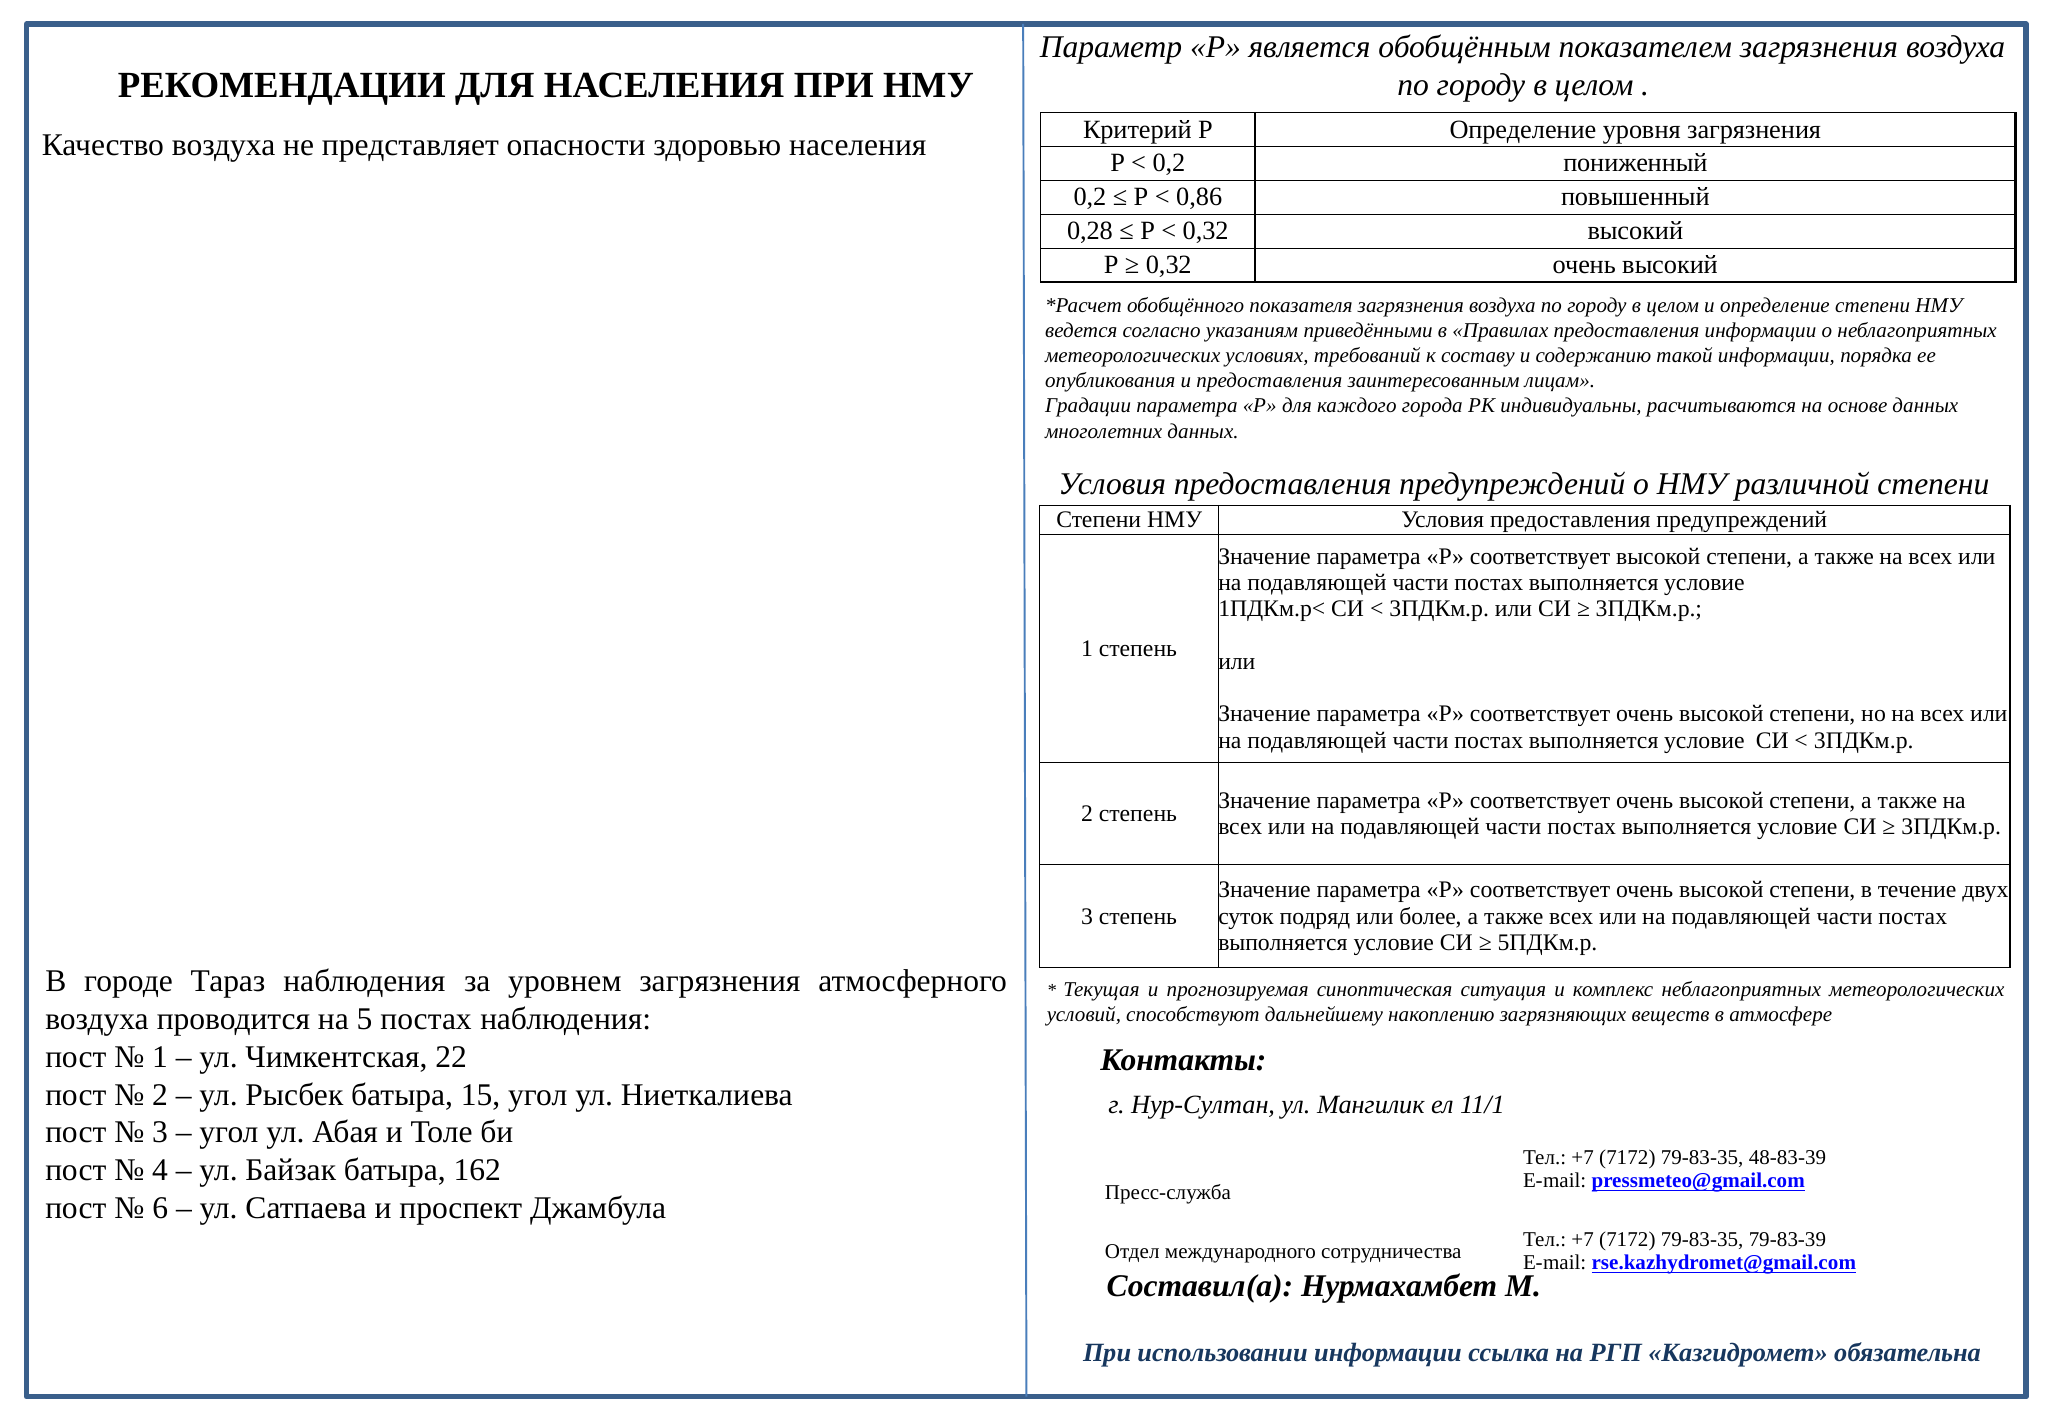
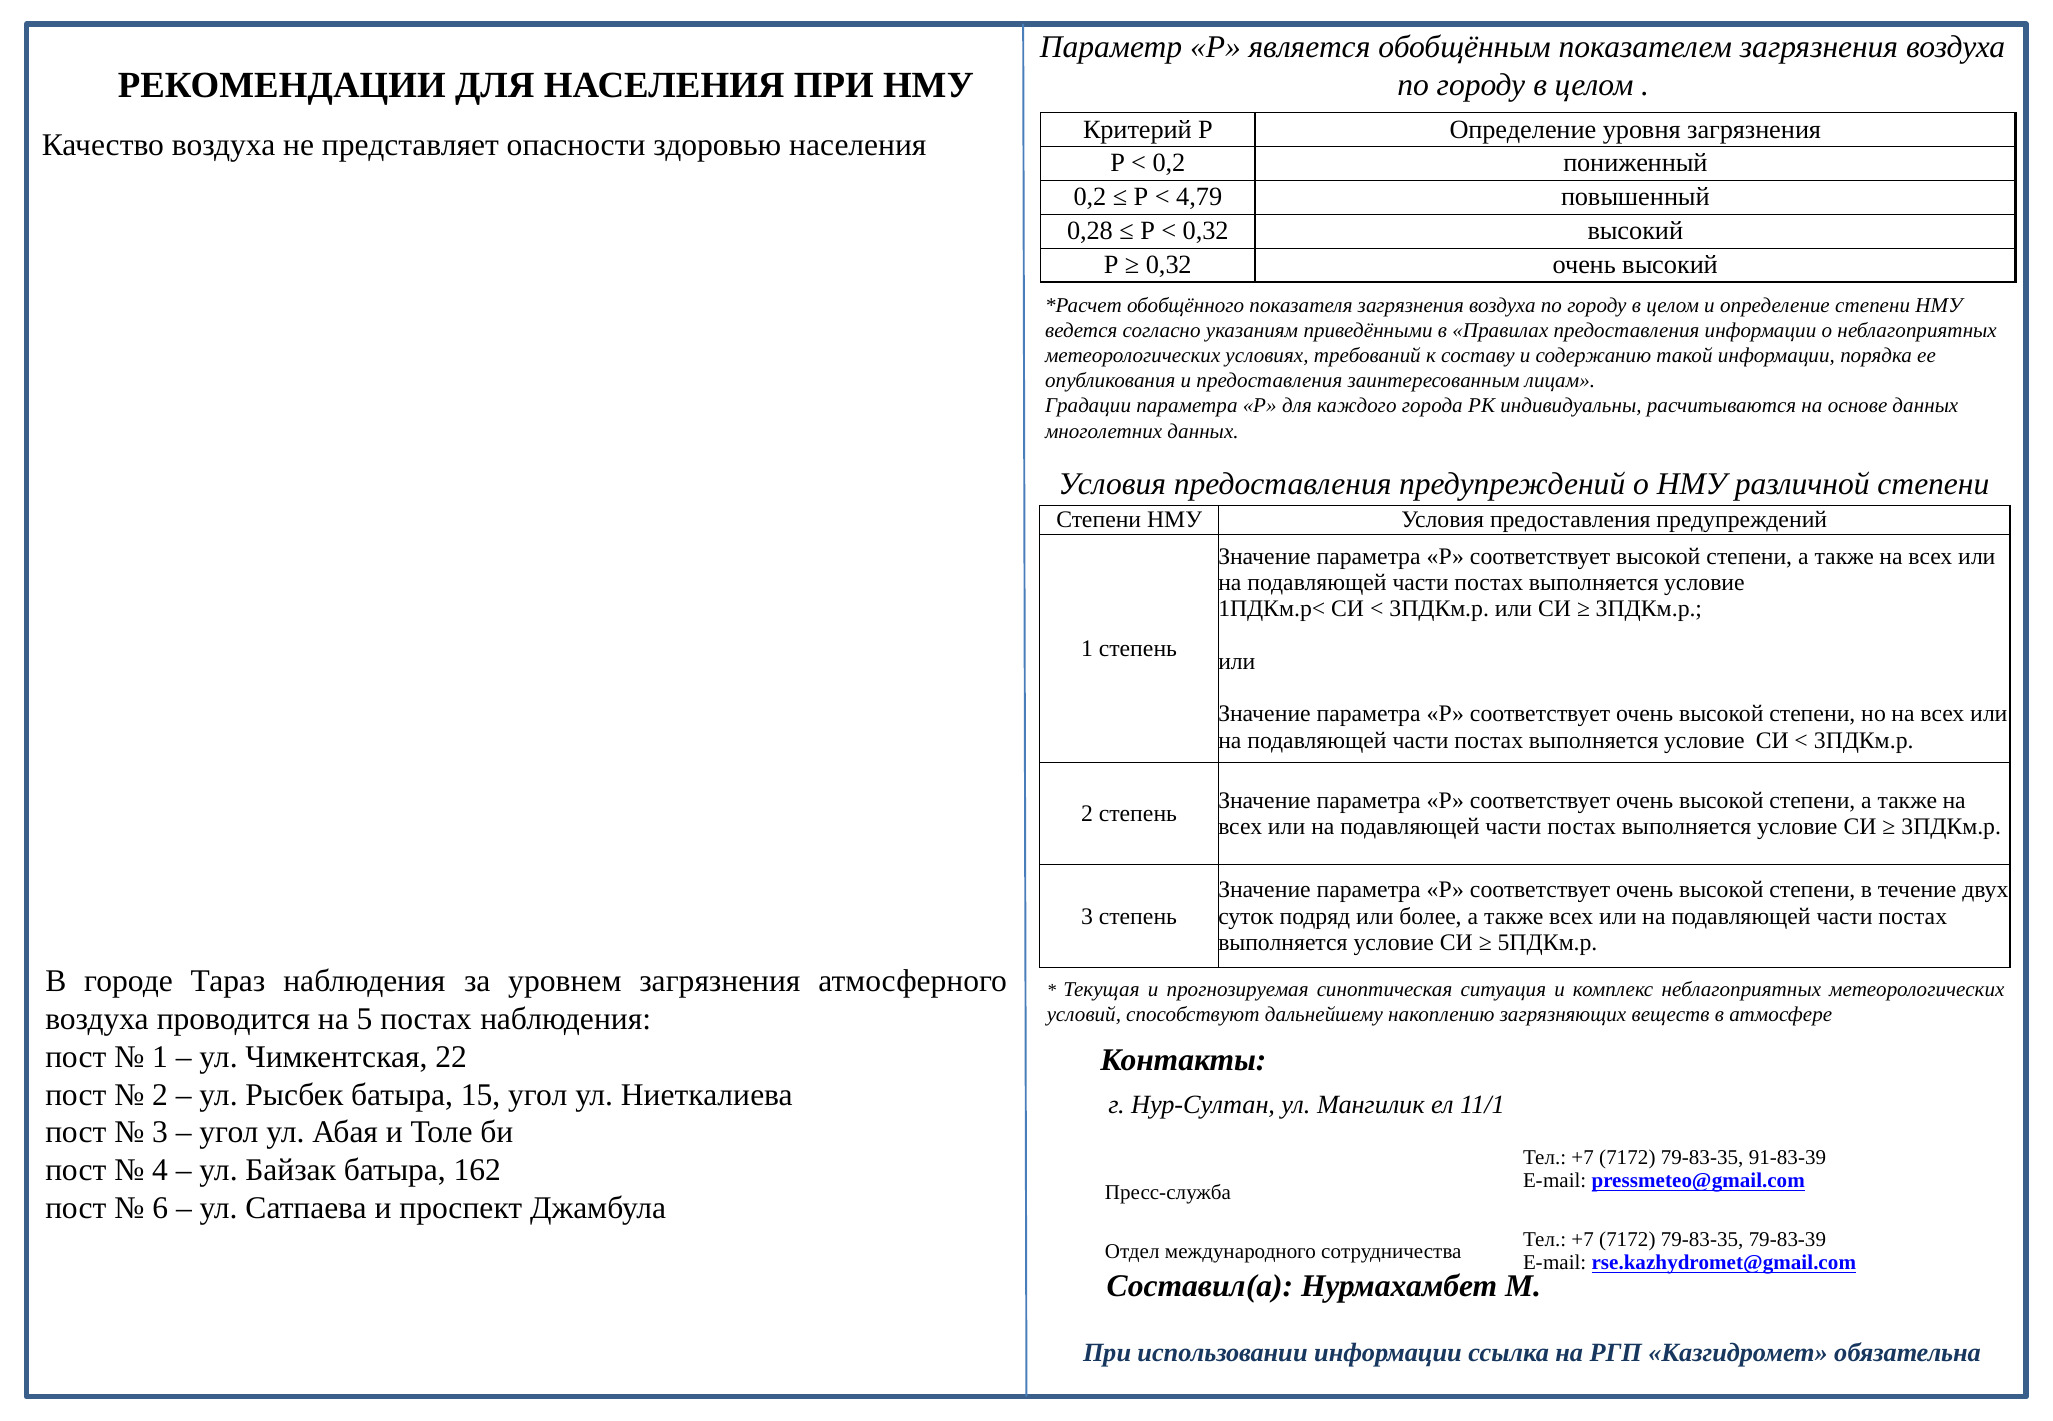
0,86: 0,86 -> 4,79
48-83-39: 48-83-39 -> 91-83-39
